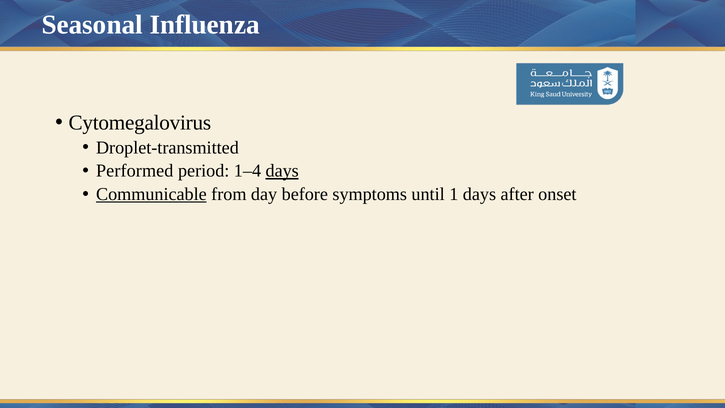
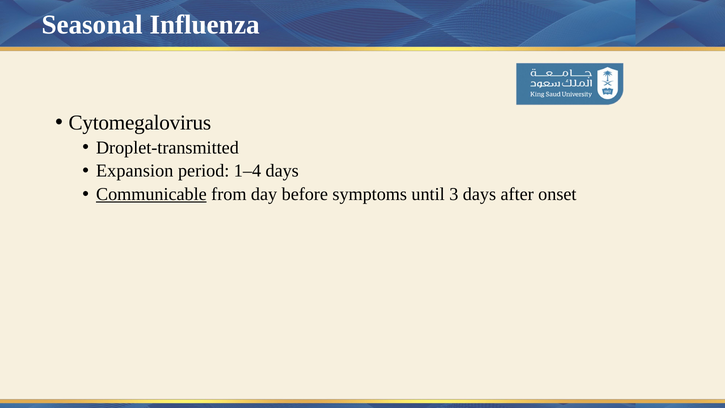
Performed: Performed -> Expansion
days at (282, 171) underline: present -> none
1: 1 -> 3
